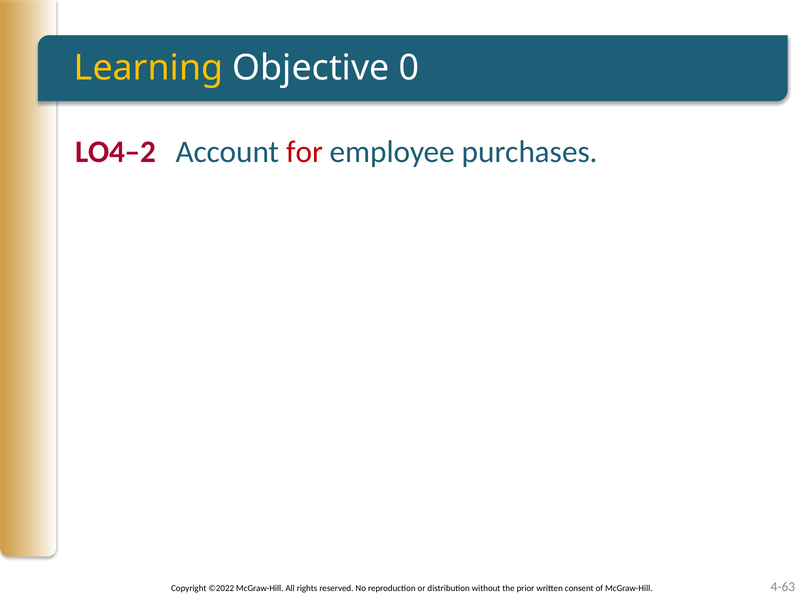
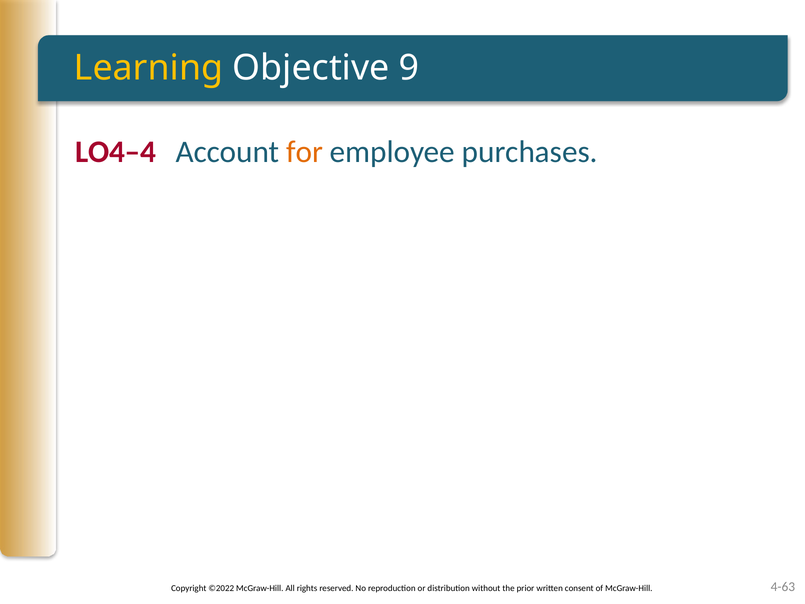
0: 0 -> 9
LO4–2: LO4–2 -> LO4–4
for colour: red -> orange
